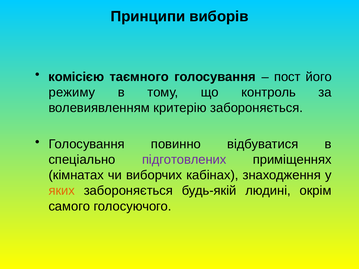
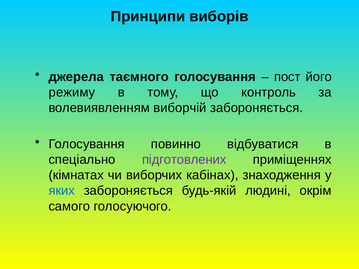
комісією: комісією -> джерела
критерію: критерію -> виборчій
яких colour: orange -> blue
